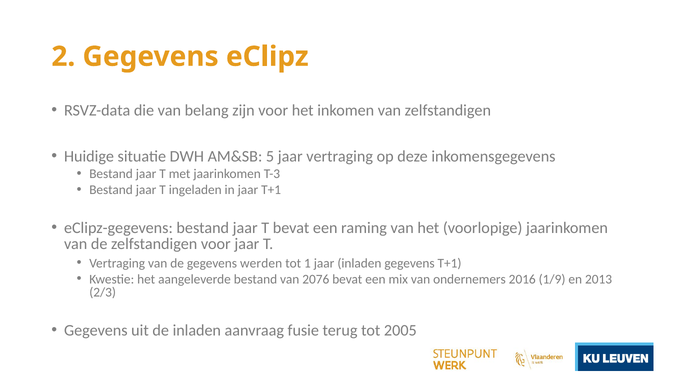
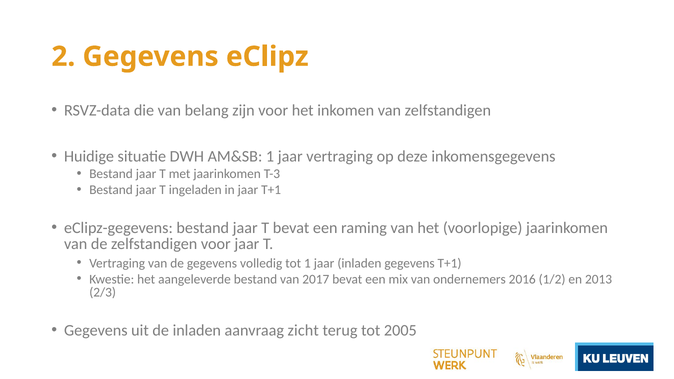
AM&SB 5: 5 -> 1
werden: werden -> volledig
2076: 2076 -> 2017
1/9: 1/9 -> 1/2
fusie: fusie -> zicht
